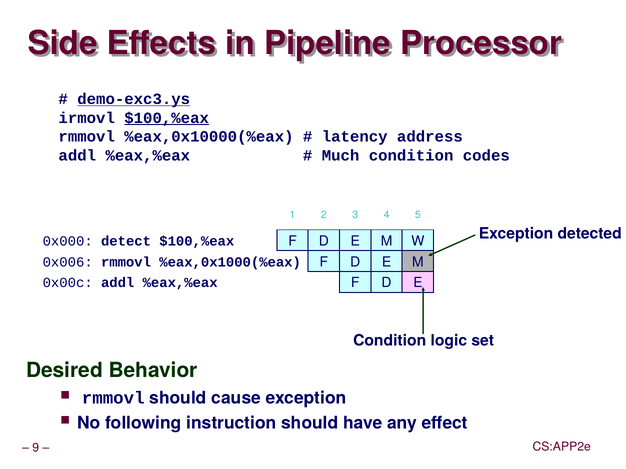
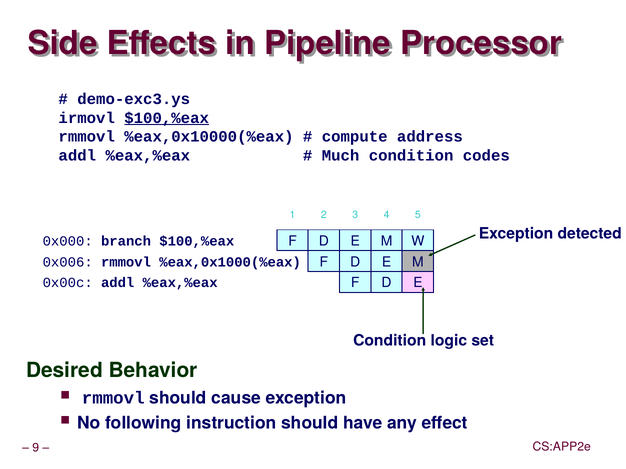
demo-exc3.ys underline: present -> none
latency: latency -> compute
detect: detect -> branch
